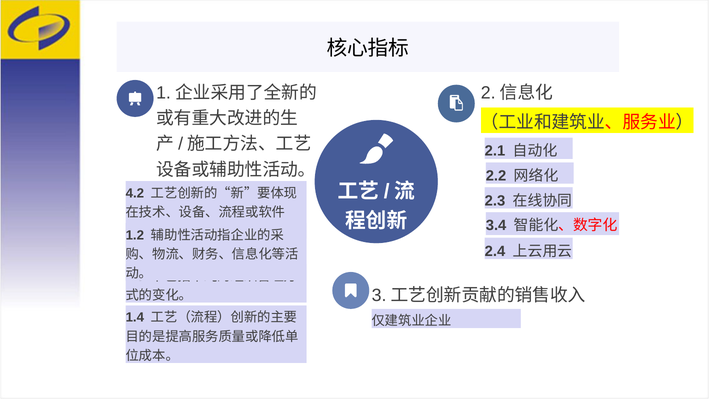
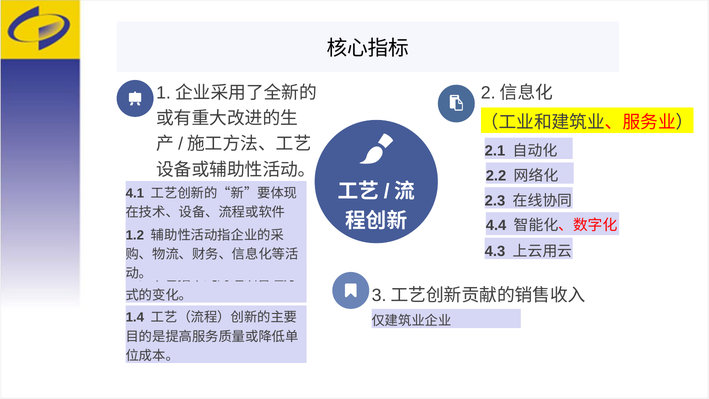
4.2: 4.2 -> 4.1
3.4: 3.4 -> 4.4
2.4: 2.4 -> 4.3
